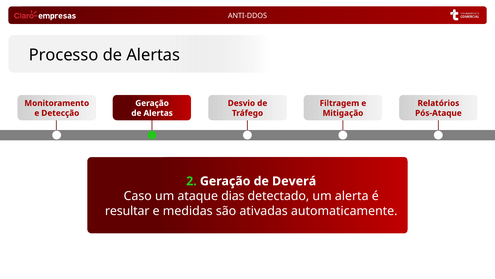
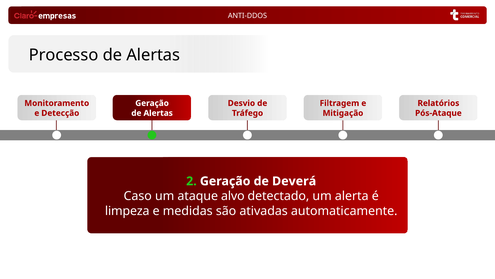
dias: dias -> alvo
resultar: resultar -> limpeza
